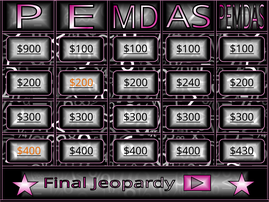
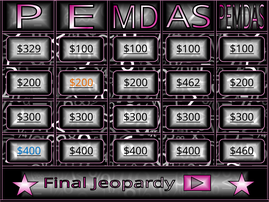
$900: $900 -> $329
$240: $240 -> $462
$400 at (29, 151) colour: orange -> blue
$430: $430 -> $460
